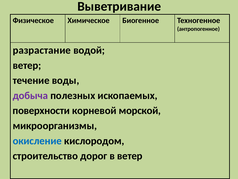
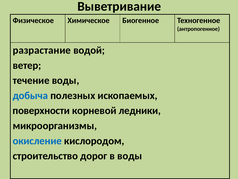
добыча colour: purple -> blue
морской: морской -> ледники
в ветер: ветер -> воды
